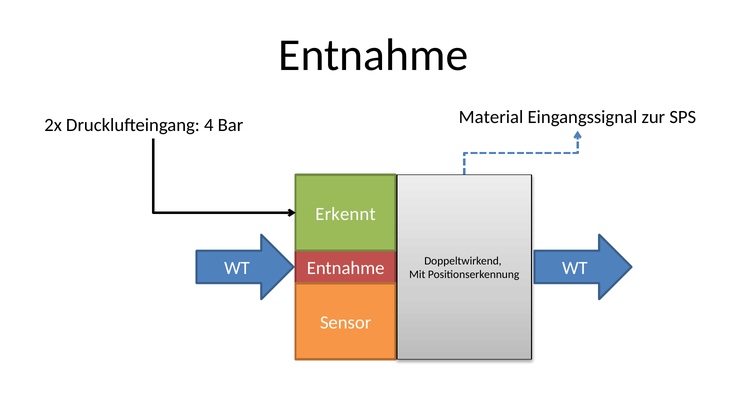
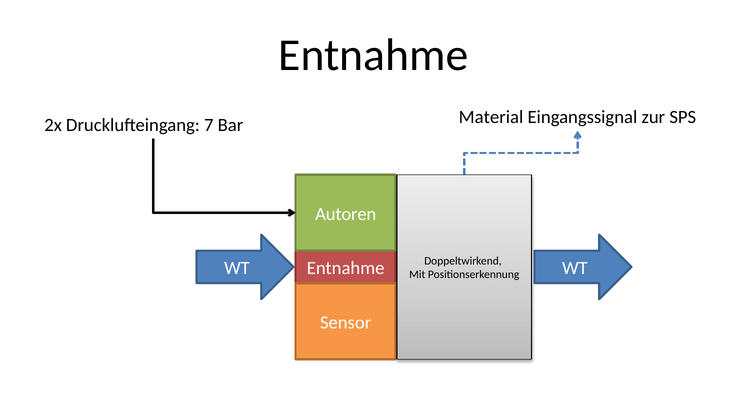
4: 4 -> 7
Erkennt: Erkennt -> Autoren
